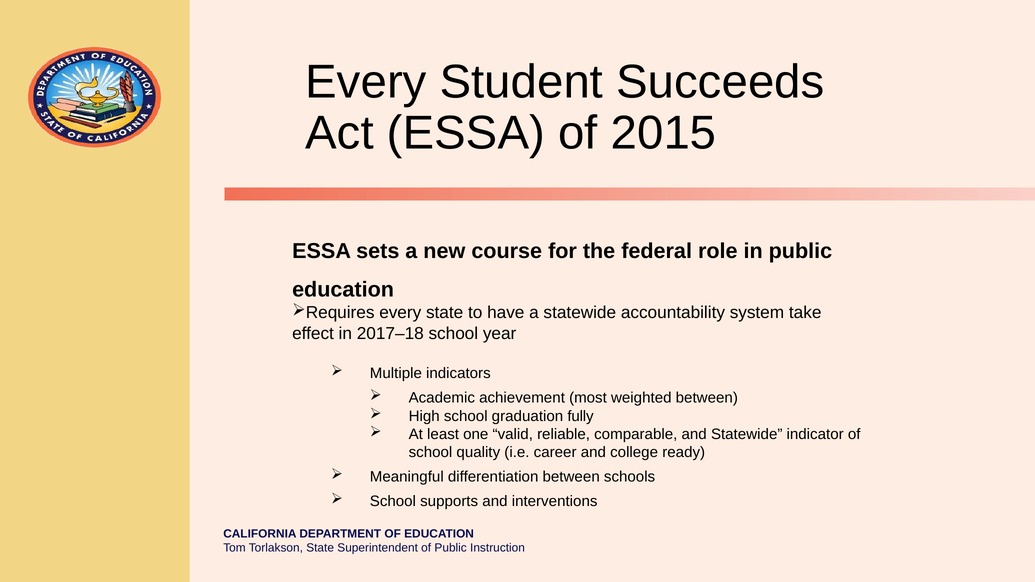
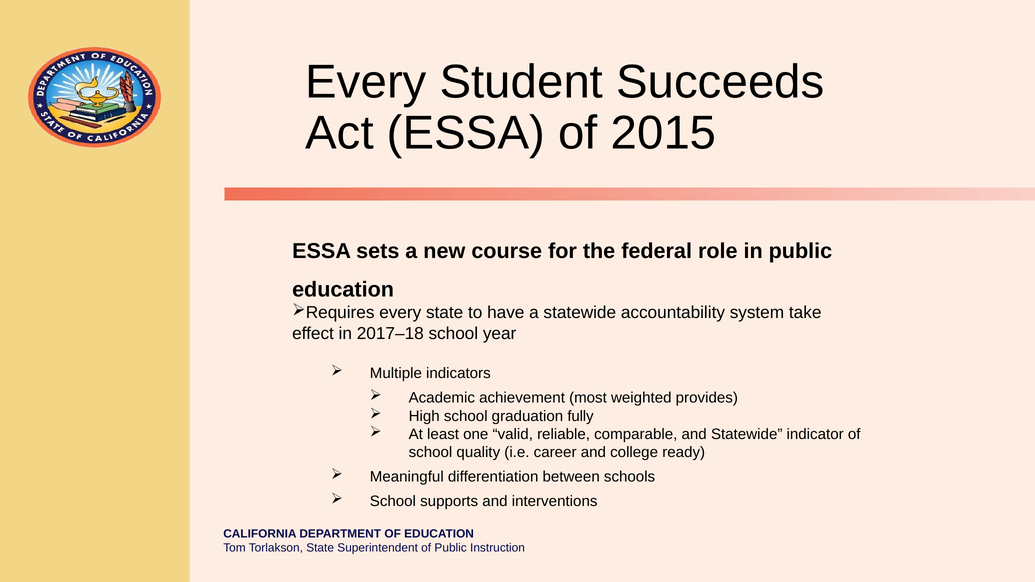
weighted between: between -> provides
